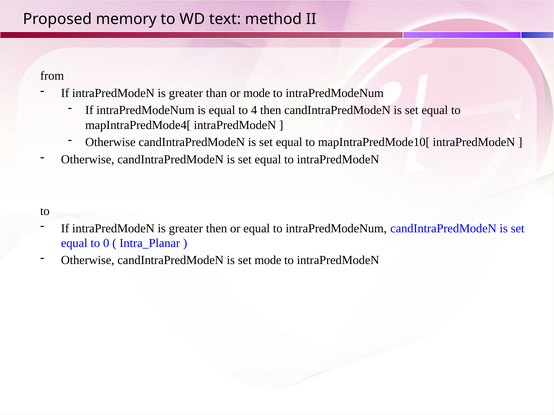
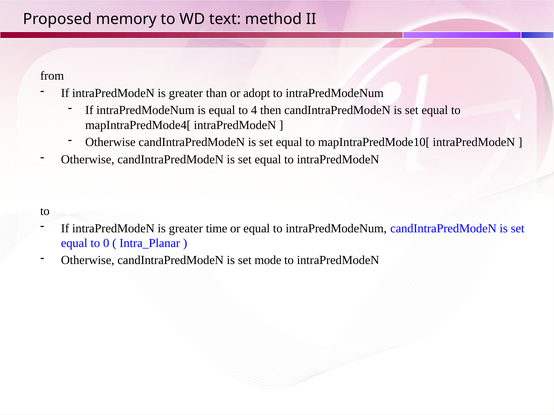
or mode: mode -> adopt
greater then: then -> time
